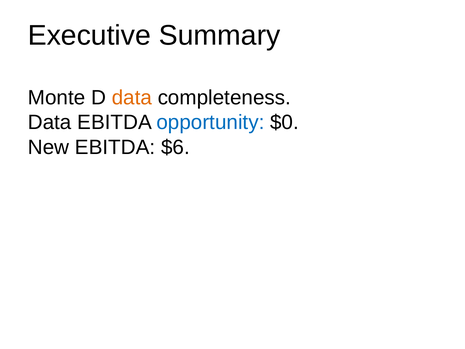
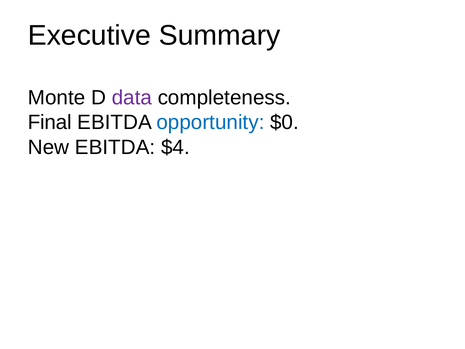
data at (132, 98) colour: orange -> purple
Data at (50, 122): Data -> Final
$6: $6 -> $4
